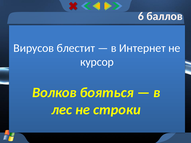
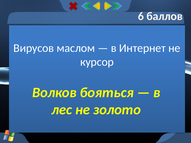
блестит: блестит -> маслом
строки: строки -> золото
